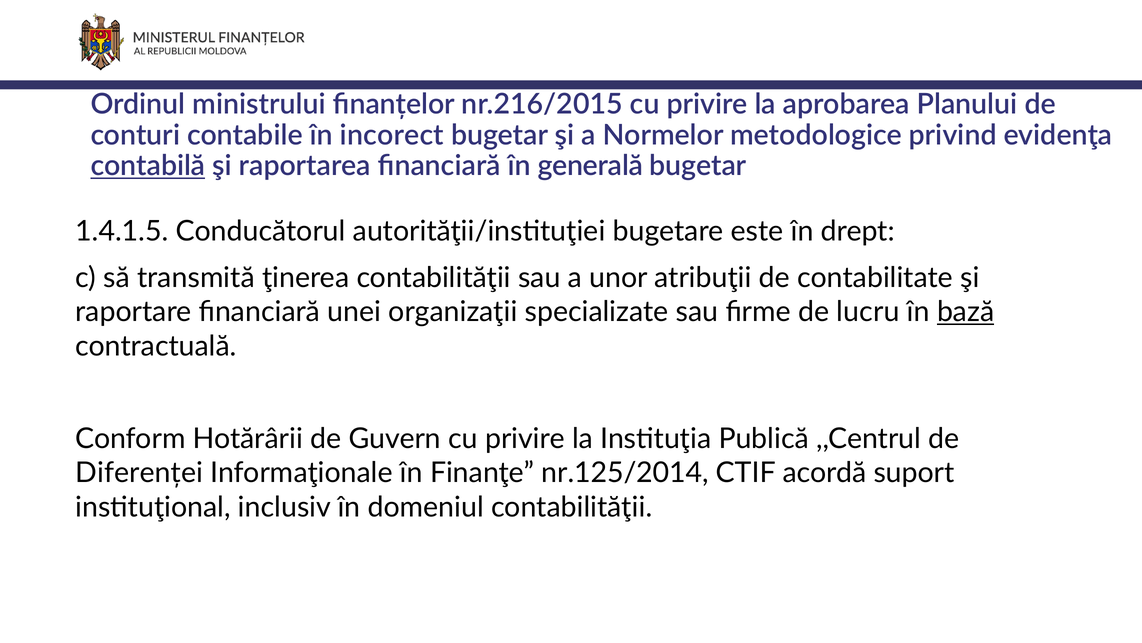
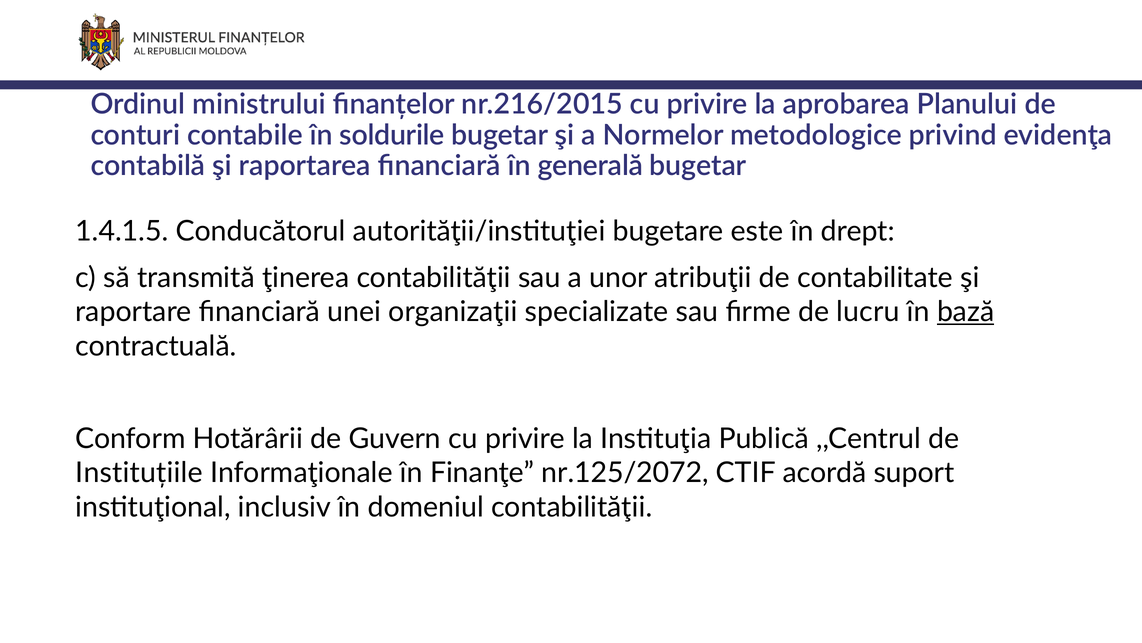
incorect: incorect -> soldurile
contabilă underline: present -> none
Diferenței: Diferenței -> Instituțiile
nr.125/2014: nr.125/2014 -> nr.125/2072
